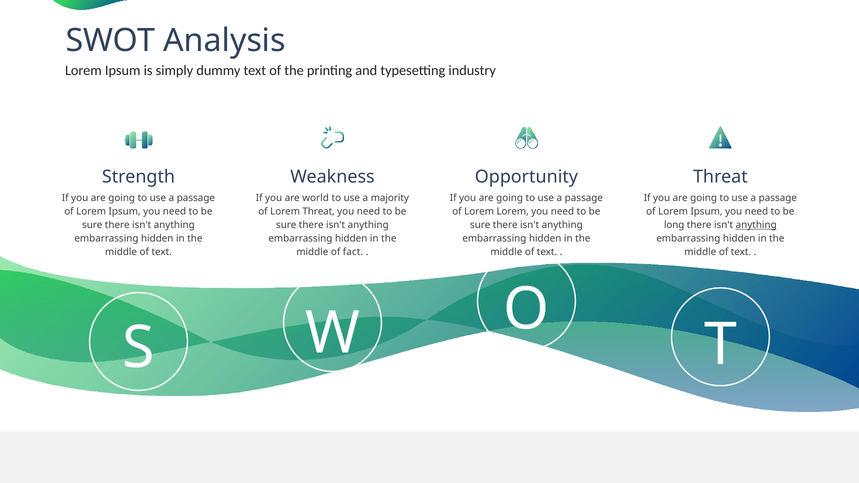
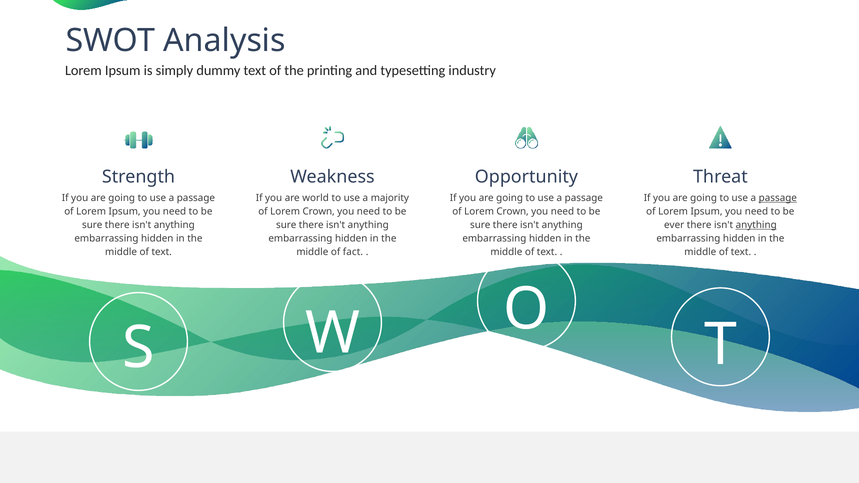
passage at (778, 198) underline: none -> present
Threat at (319, 212): Threat -> Crown
Lorem at (513, 212): Lorem -> Crown
long: long -> ever
